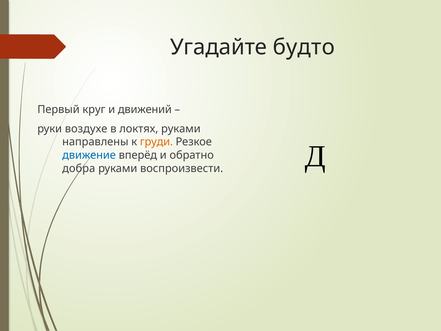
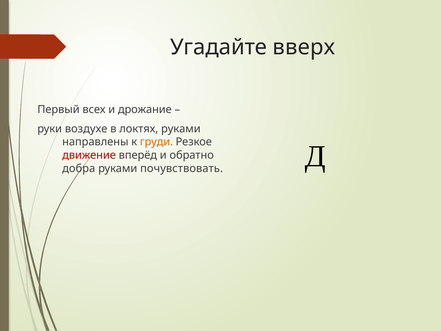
будто: будто -> вверх
круг: круг -> всех
движений: движений -> дрожание
движение colour: blue -> red
воспроизвести: воспроизвести -> почувствовать
